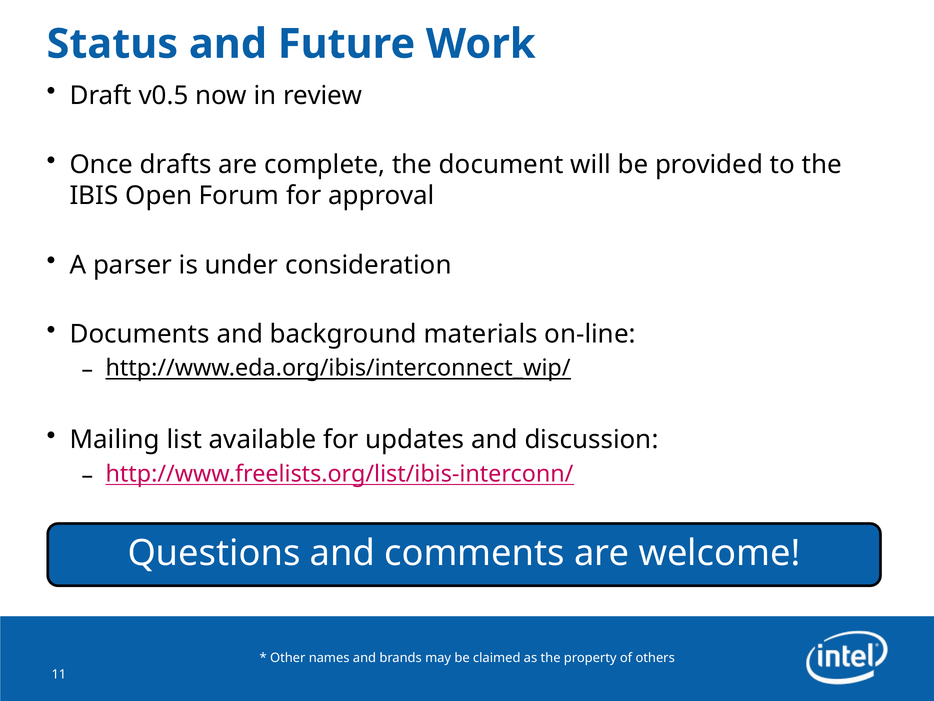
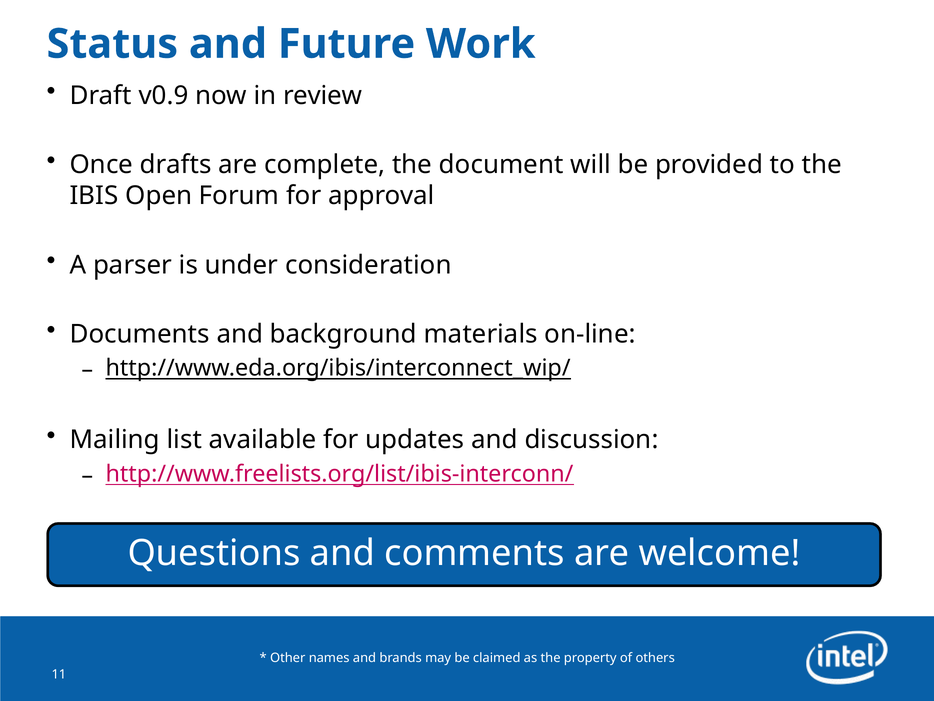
v0.5: v0.5 -> v0.9
